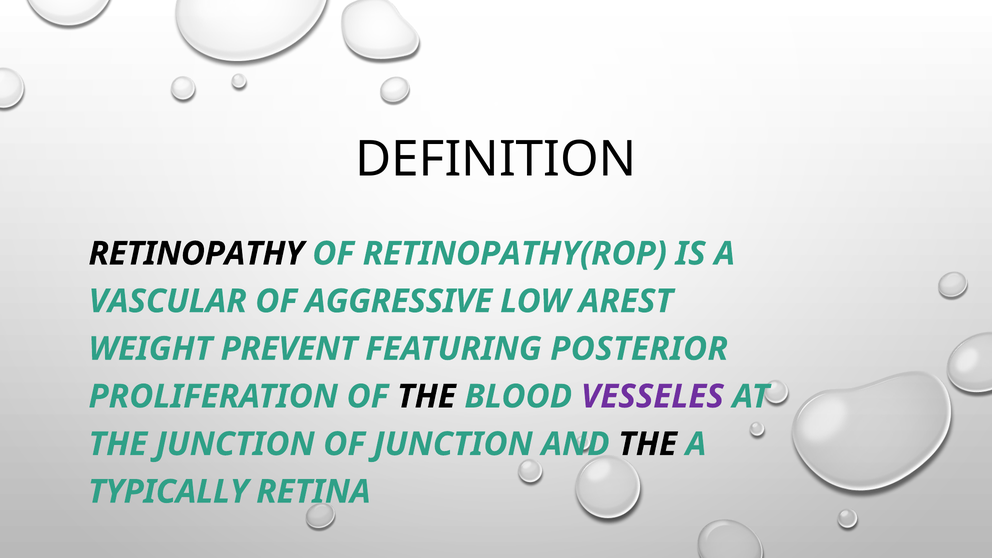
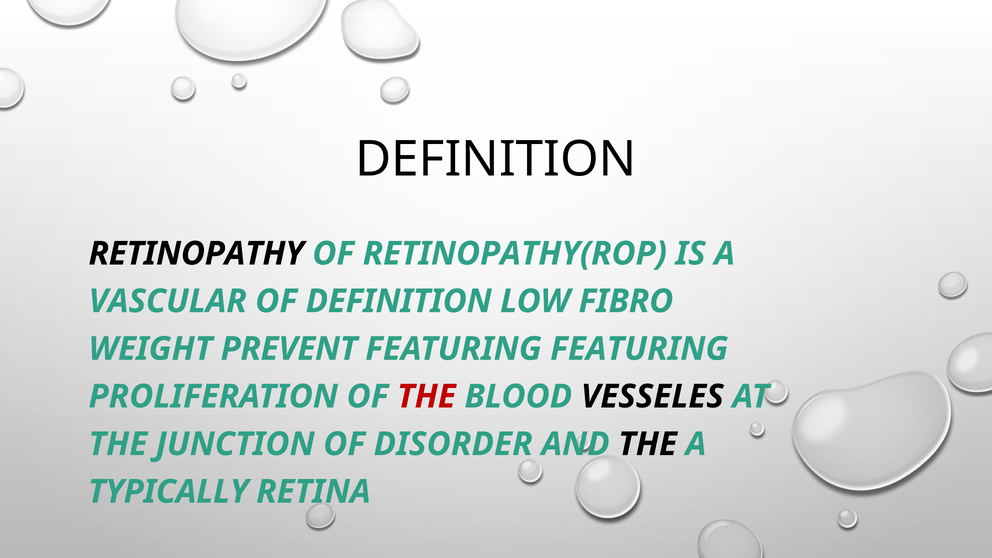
OF AGGRESSIVE: AGGRESSIVE -> DEFINITION
AREST: AREST -> FIBRO
FEATURING POSTERIOR: POSTERIOR -> FEATURING
THE at (426, 397) colour: black -> red
VESSELES colour: purple -> black
OF JUNCTION: JUNCTION -> DISORDER
